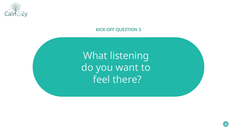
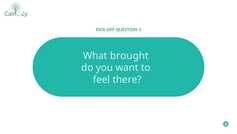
listening: listening -> brought
